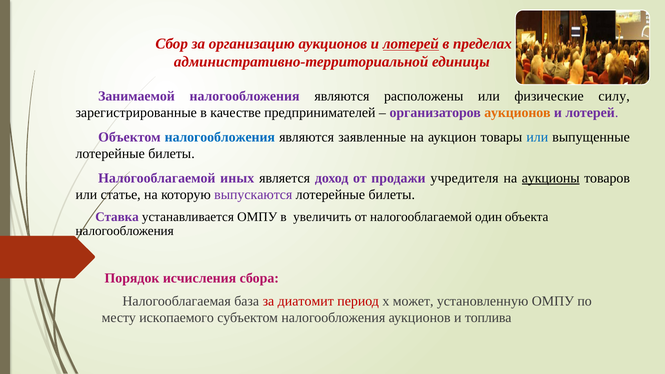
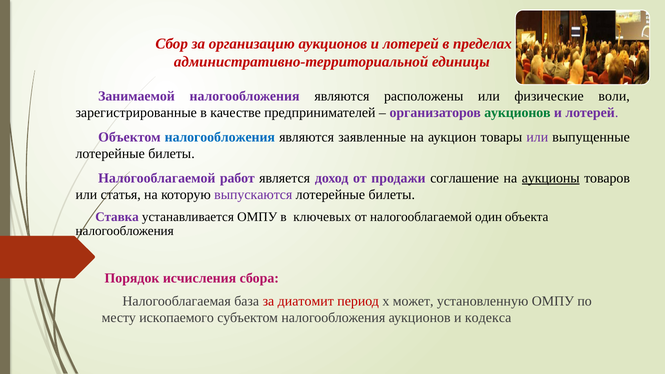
лотерей at (411, 44) underline: present -> none
силу: силу -> воли
аукционов at (517, 113) colour: orange -> green
или at (537, 137) colour: blue -> purple
иных: иных -> работ
учредителя: учредителя -> соглашение
статье: статье -> статья
увеличить: увеличить -> ключевых
топлива: топлива -> кодекса
